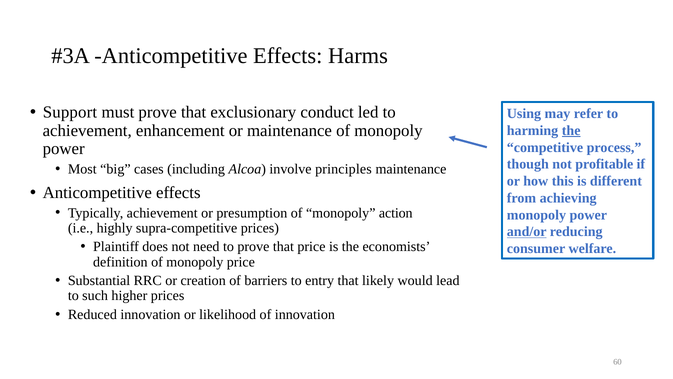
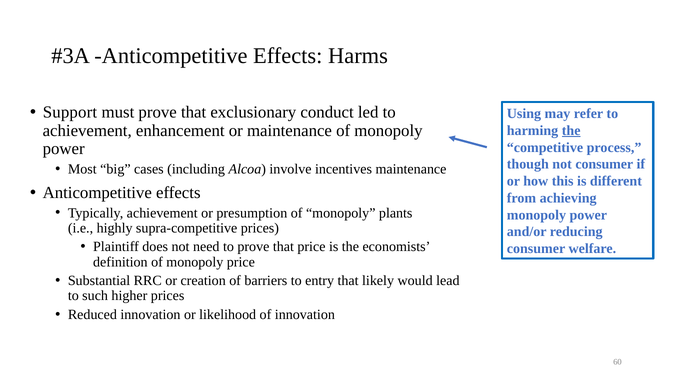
not profitable: profitable -> consumer
principles: principles -> incentives
action: action -> plants
and/or underline: present -> none
